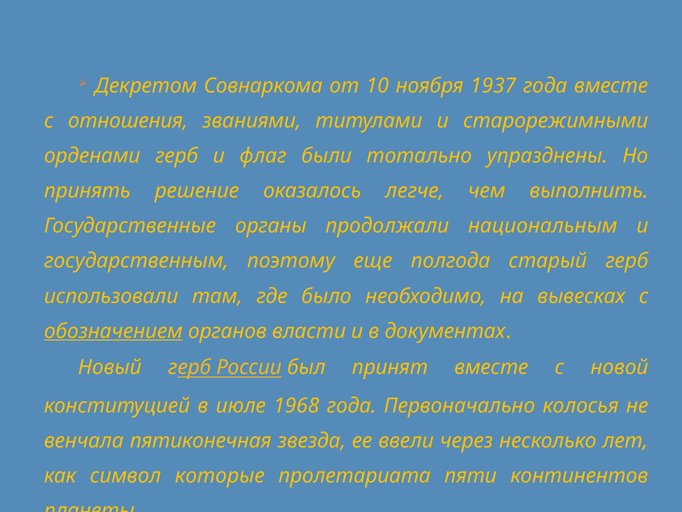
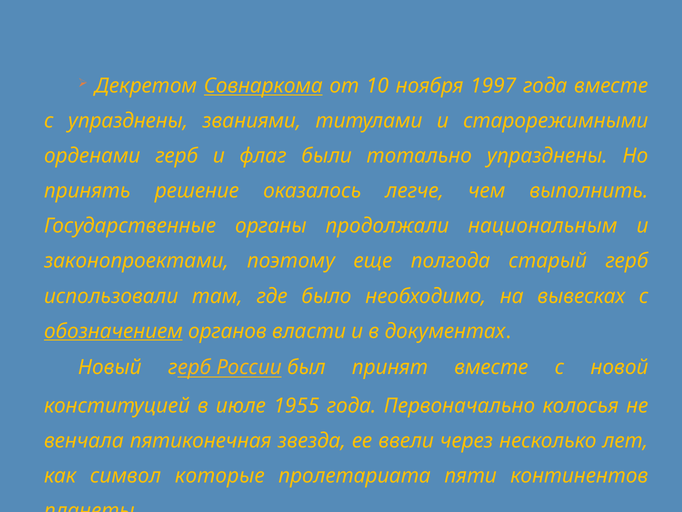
Совнаркома underline: none -> present
1937: 1937 -> 1997
с отношения: отношения -> упразднены
государственным: государственным -> законопроектами
1968: 1968 -> 1955
